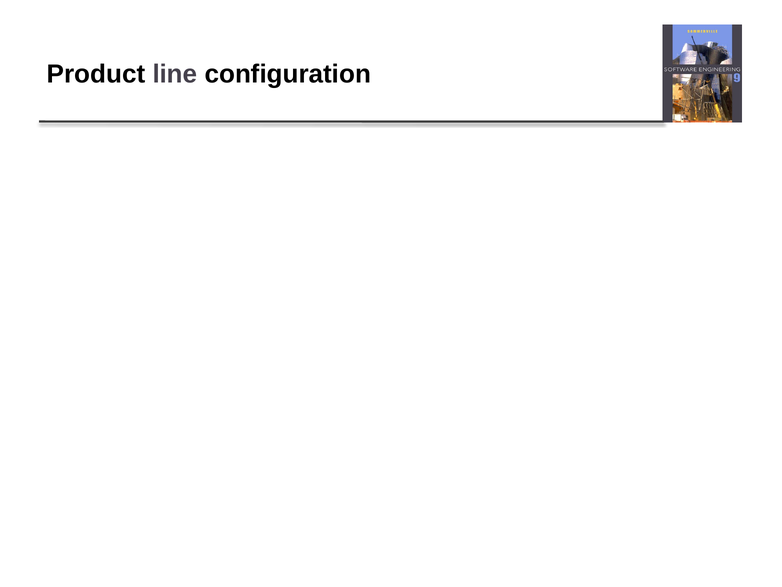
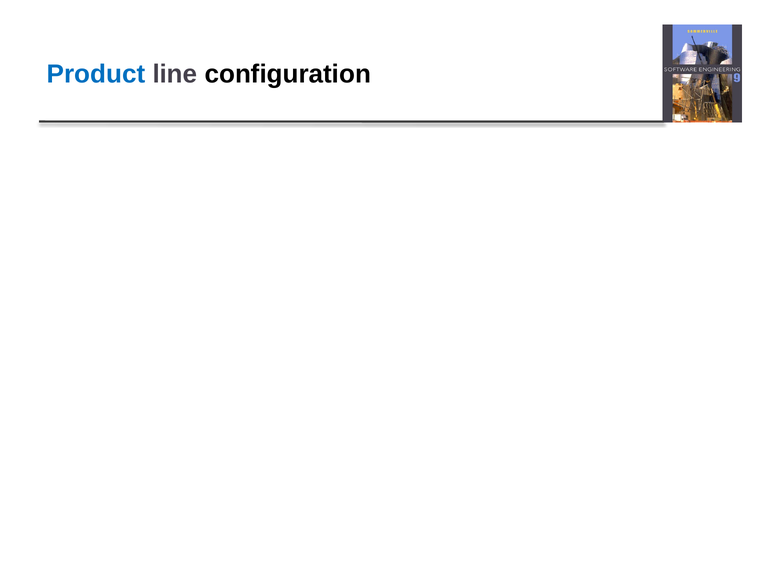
Product at (96, 74) colour: black -> blue
